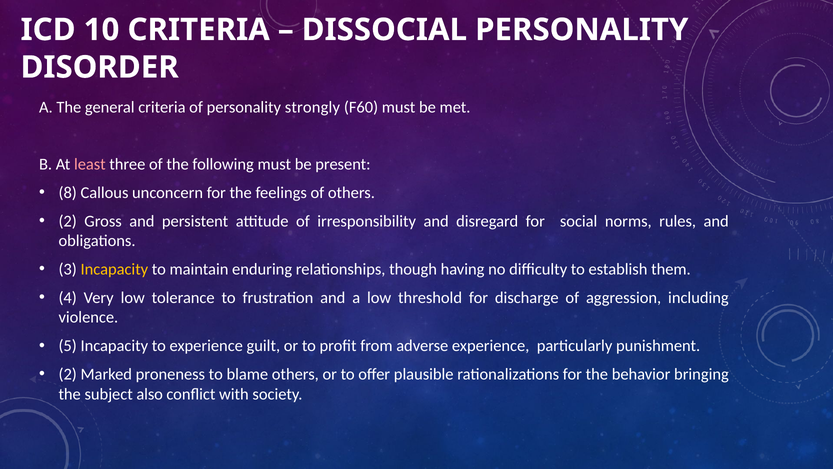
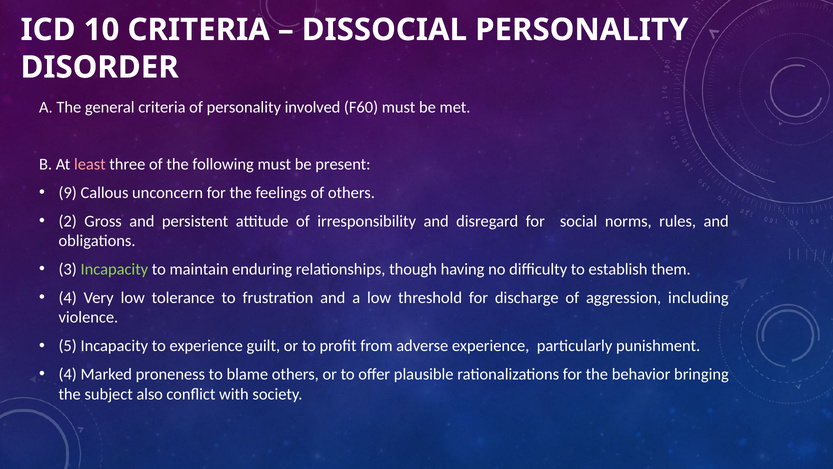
strongly: strongly -> involved
8: 8 -> 9
Incapacity at (114, 269) colour: yellow -> light green
2 at (68, 374): 2 -> 4
